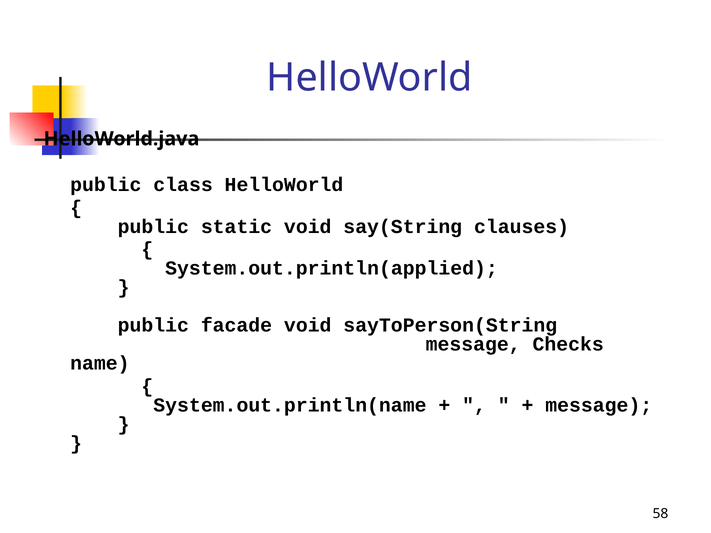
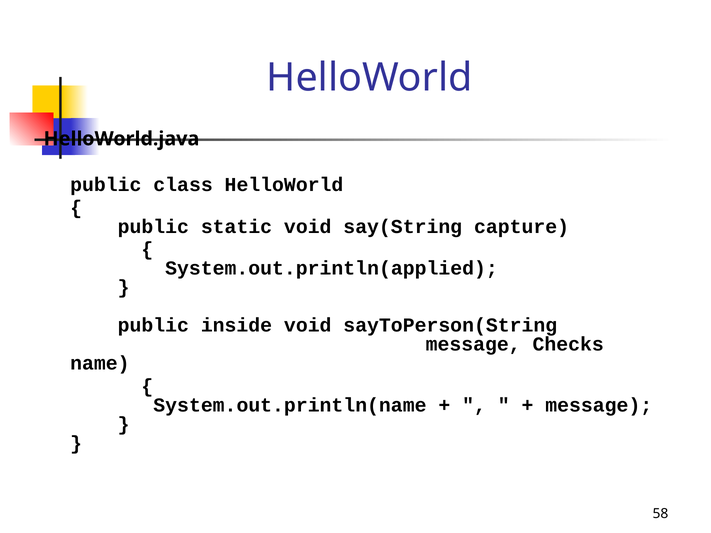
clauses: clauses -> capture
facade: facade -> inside
